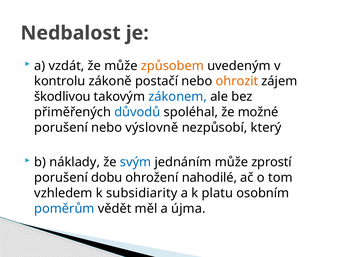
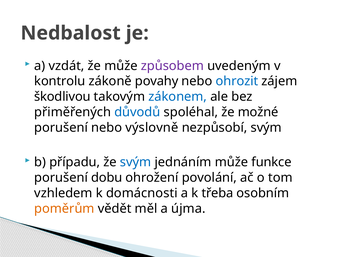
způsobem colour: orange -> purple
postačí: postačí -> povahy
ohrozit colour: orange -> blue
nezpůsobí který: který -> svým
náklady: náklady -> případu
zprostí: zprostí -> funkce
nahodilé: nahodilé -> povolání
subsidiarity: subsidiarity -> domácnosti
platu: platu -> třeba
poměrům colour: blue -> orange
